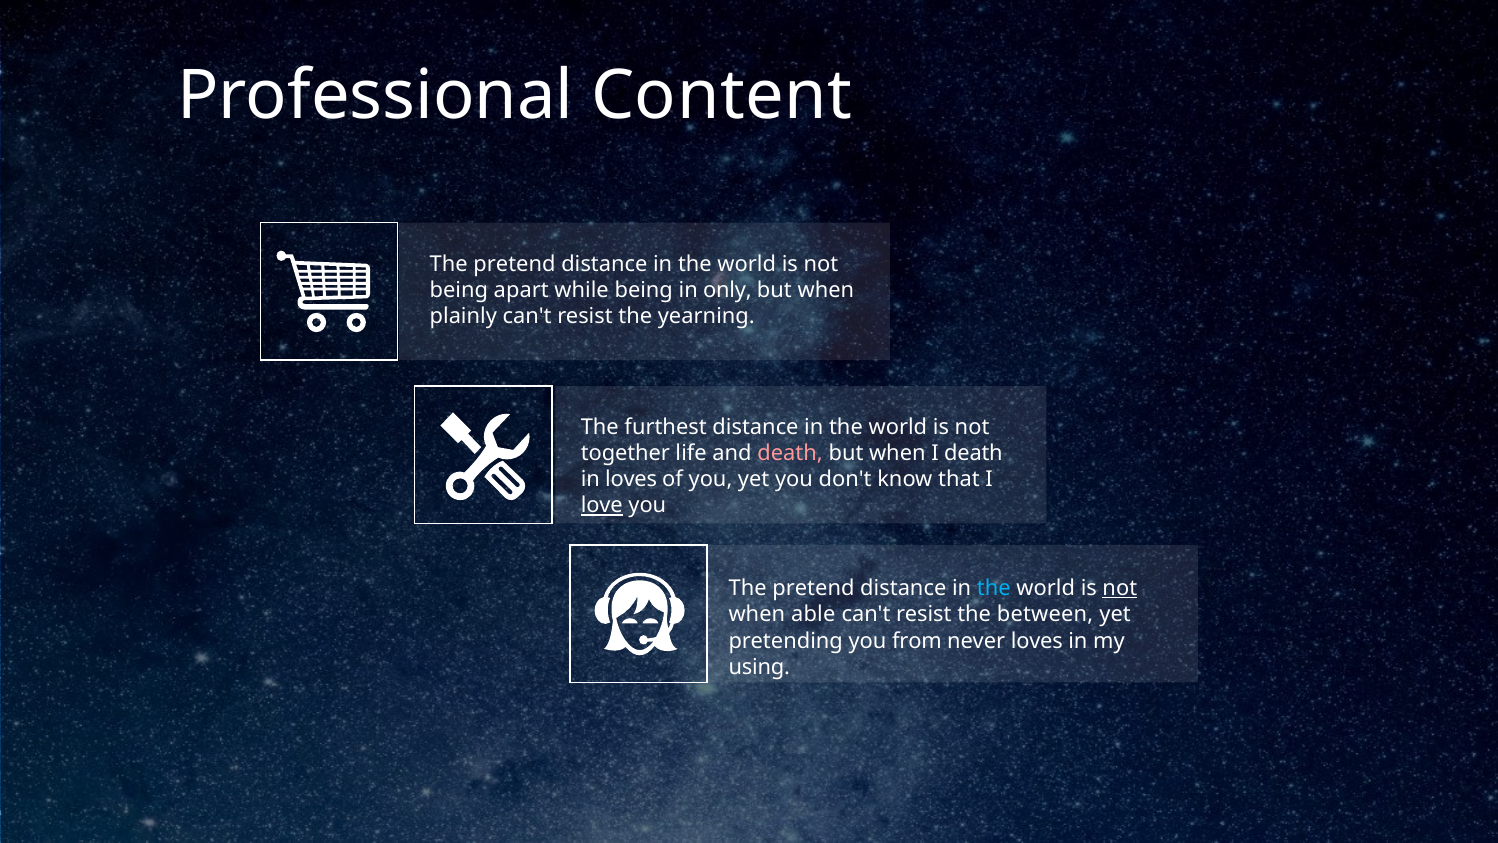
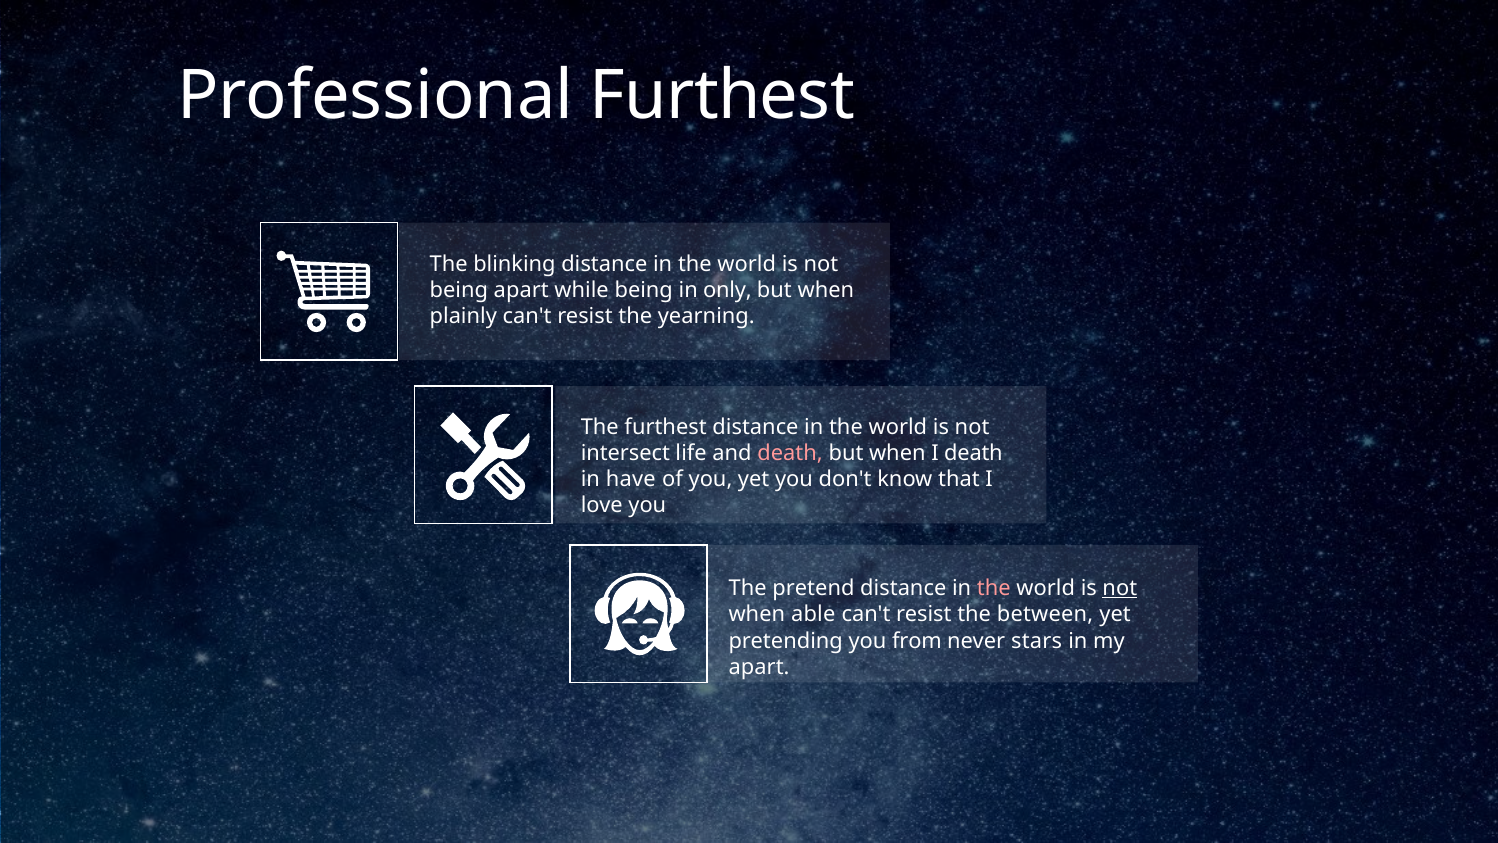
Professional Content: Content -> Furthest
pretend at (514, 264): pretend -> blinking
together: together -> intersect
in loves: loves -> have
love underline: present -> none
the at (994, 588) colour: light blue -> pink
never loves: loves -> stars
using at (759, 667): using -> apart
